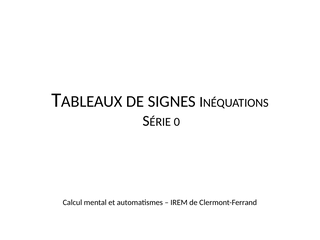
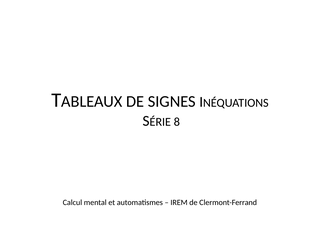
0: 0 -> 8
